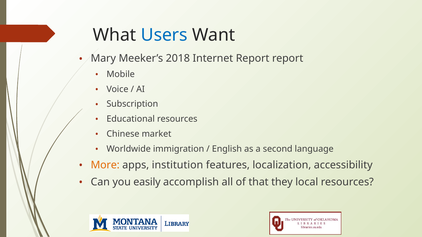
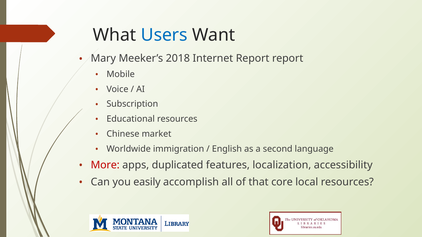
More colour: orange -> red
institution: institution -> duplicated
they: they -> core
